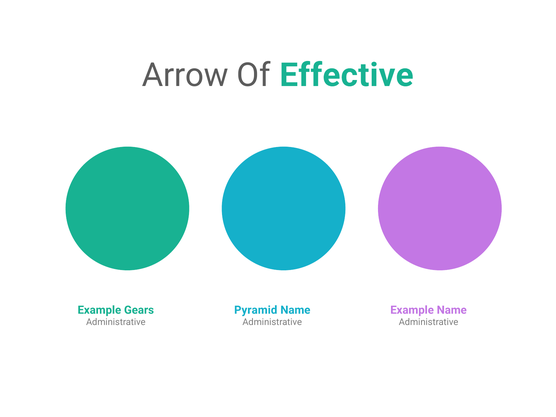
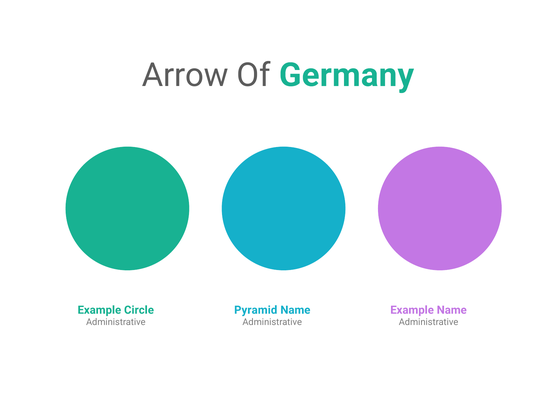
Effective: Effective -> Germany
Gears: Gears -> Circle
